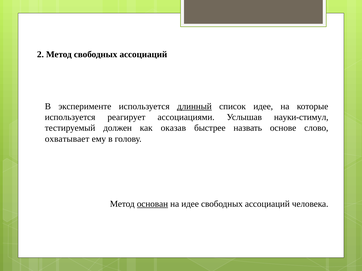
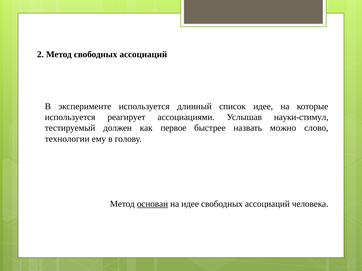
длинный underline: present -> none
оказав: оказав -> первое
основе: основе -> можно
охватывает: охватывает -> технологии
